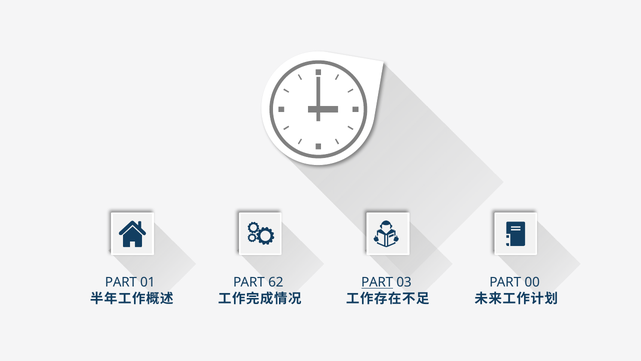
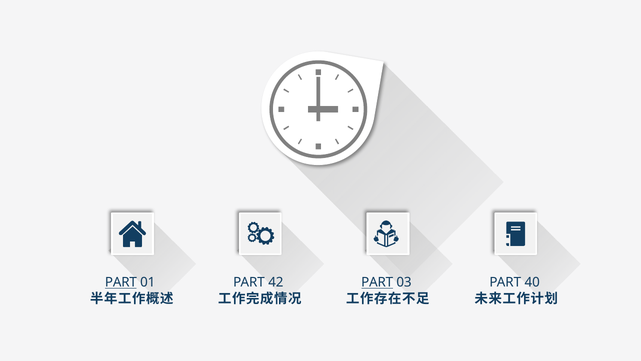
PART at (121, 282) underline: none -> present
62: 62 -> 42
00: 00 -> 40
